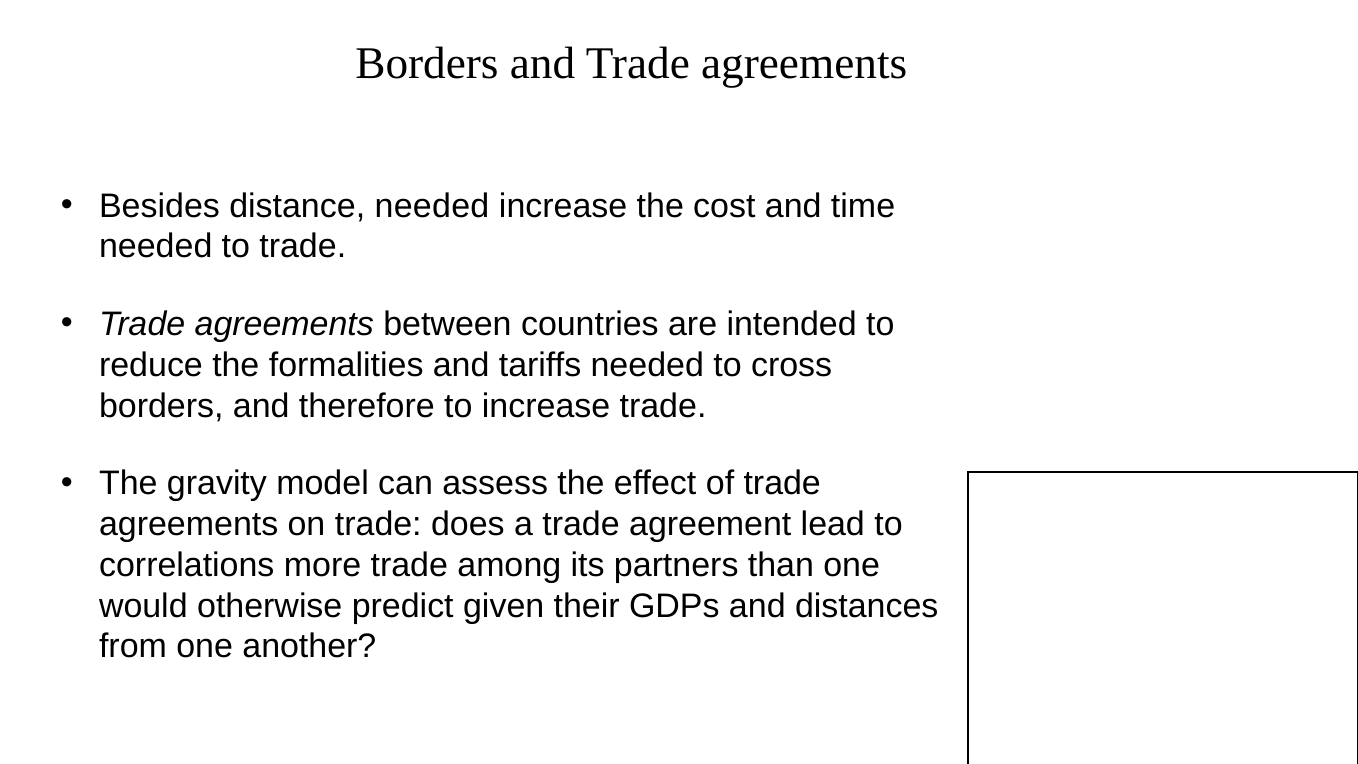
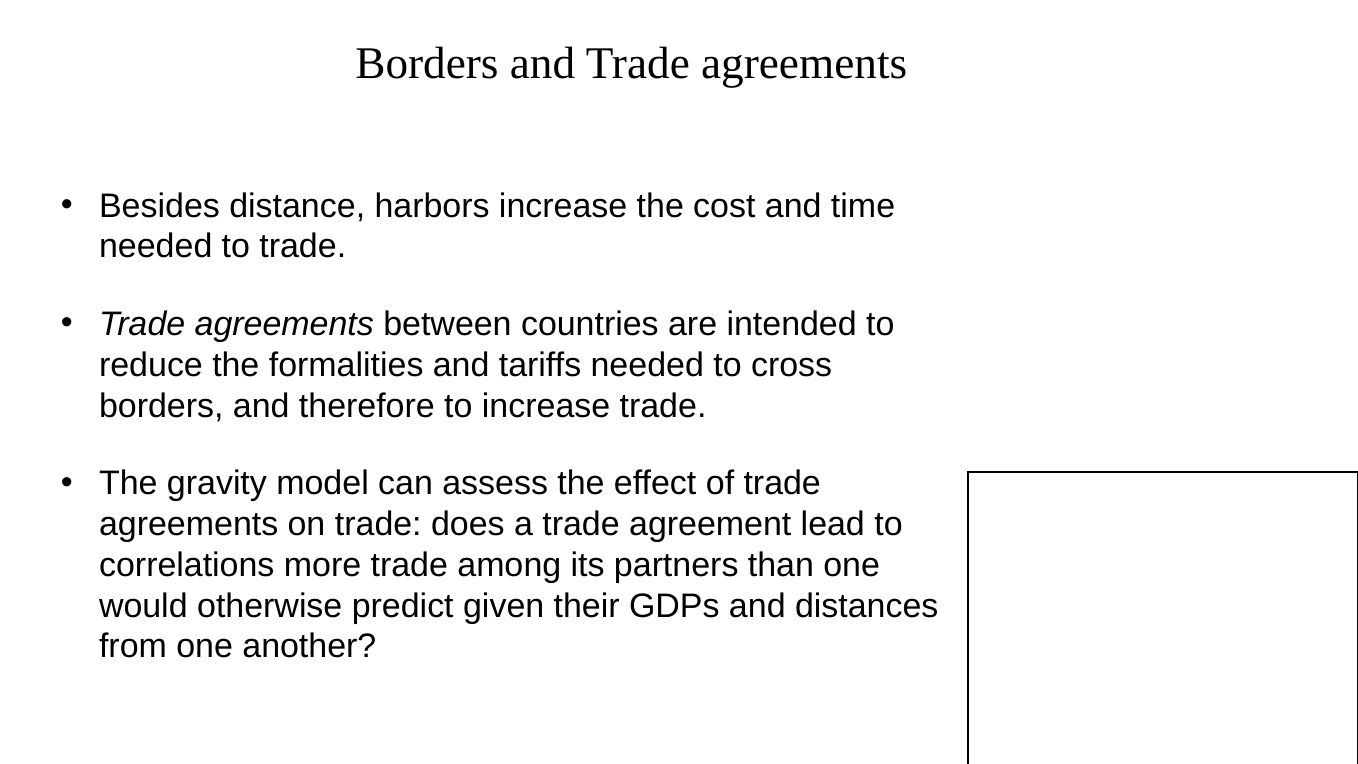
distance needed: needed -> harbors
